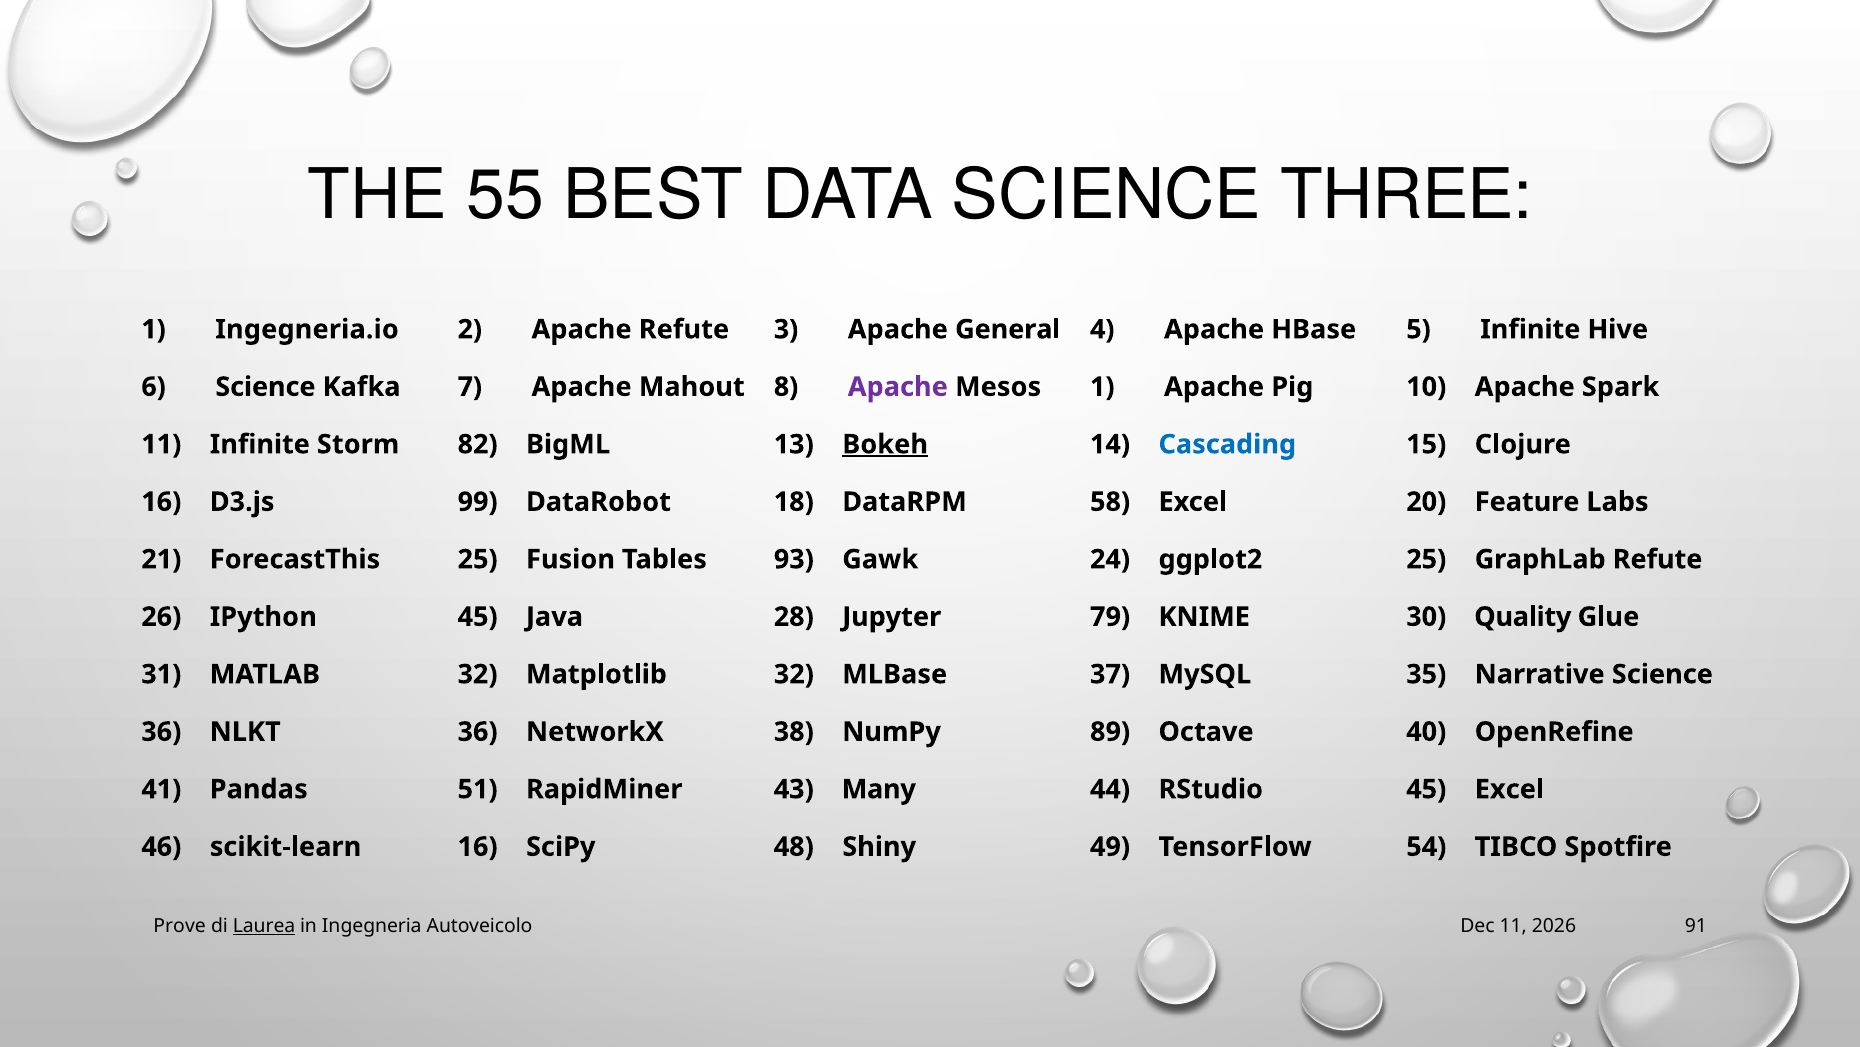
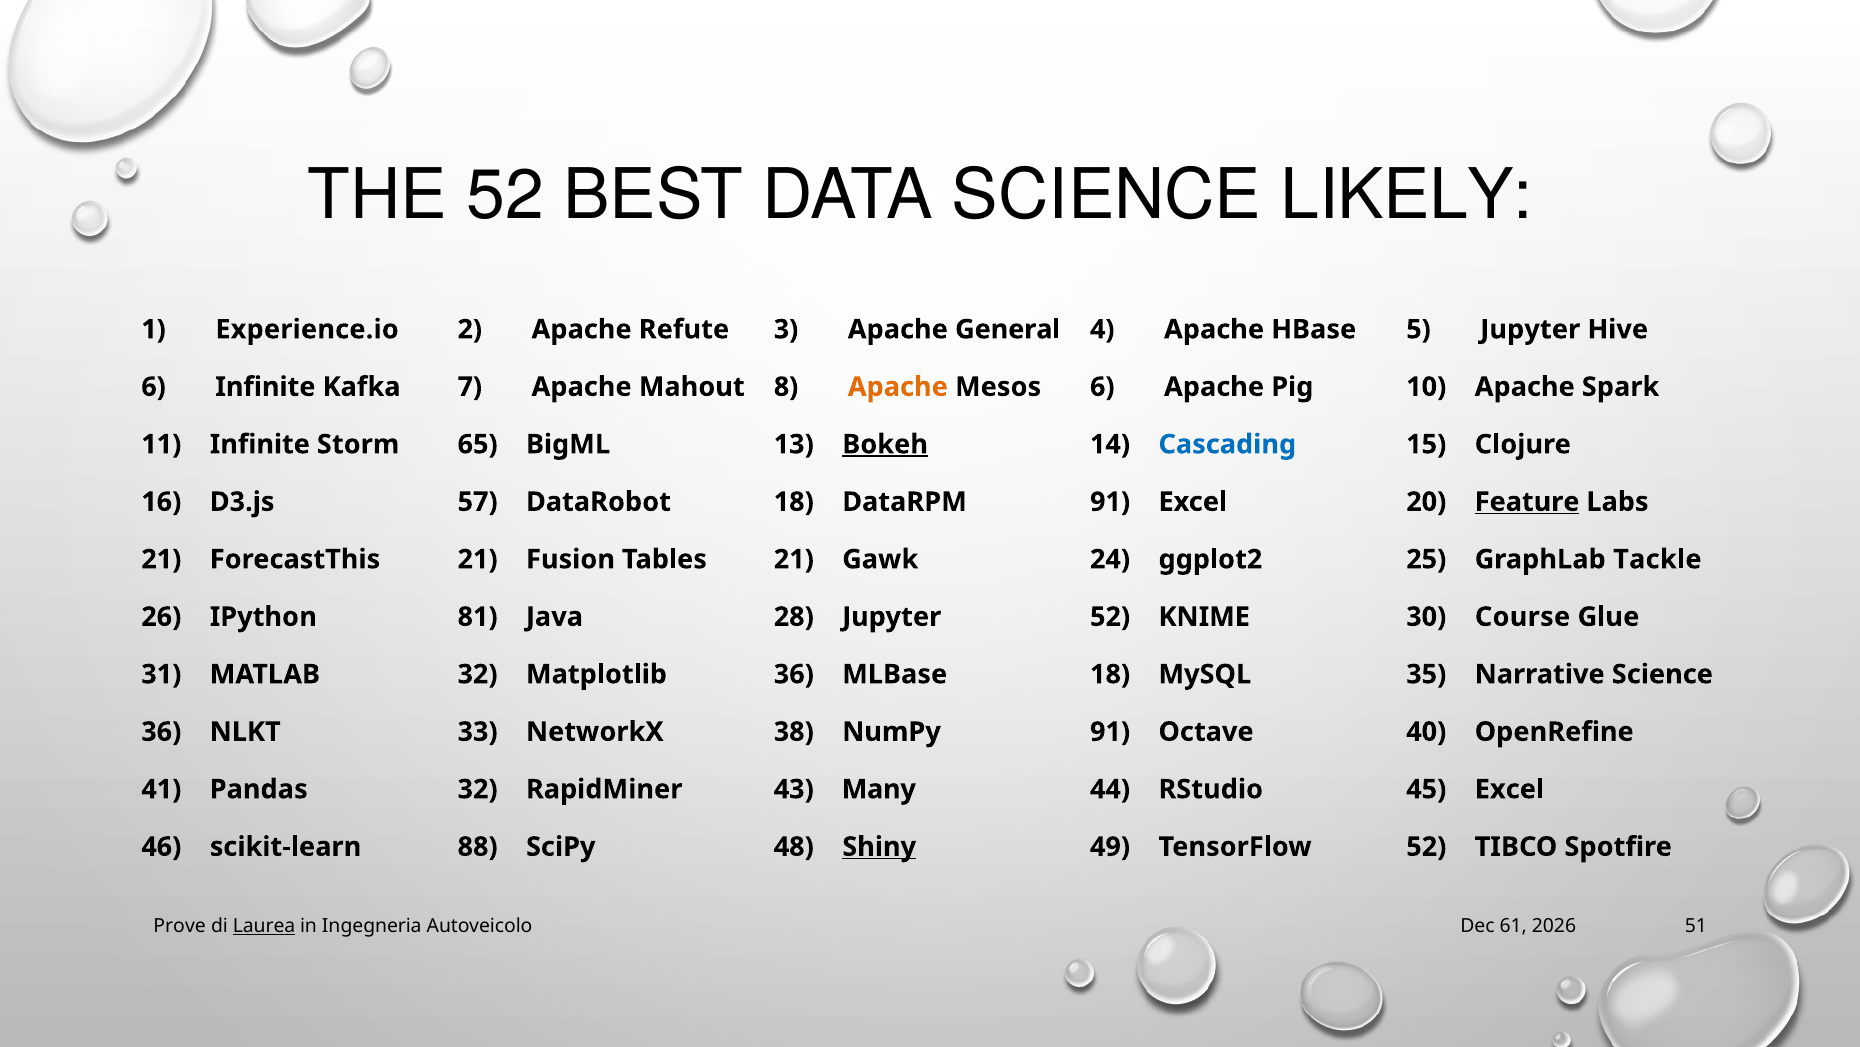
THE 55: 55 -> 52
THREE: THREE -> LIKELY
Ingegneria.io: Ingegneria.io -> Experience.io
5 Infinite: Infinite -> Jupyter
6 Science: Science -> Infinite
Apache at (898, 387) colour: purple -> orange
Mesos 1: 1 -> 6
82: 82 -> 65
99: 99 -> 57
DataRPM 58: 58 -> 91
Feature underline: none -> present
ForecastThis 25: 25 -> 21
Tables 93: 93 -> 21
GraphLab Refute: Refute -> Tackle
IPython 45: 45 -> 81
Jupyter 79: 79 -> 52
Quality: Quality -> Course
Matplotlib 32: 32 -> 36
MLBase 37: 37 -> 18
NLKT 36: 36 -> 33
NumPy 89: 89 -> 91
Pandas 51: 51 -> 32
scikit-learn 16: 16 -> 88
Shiny underline: none -> present
TensorFlow 54: 54 -> 52
11 at (1513, 925): 11 -> 61
91: 91 -> 51
